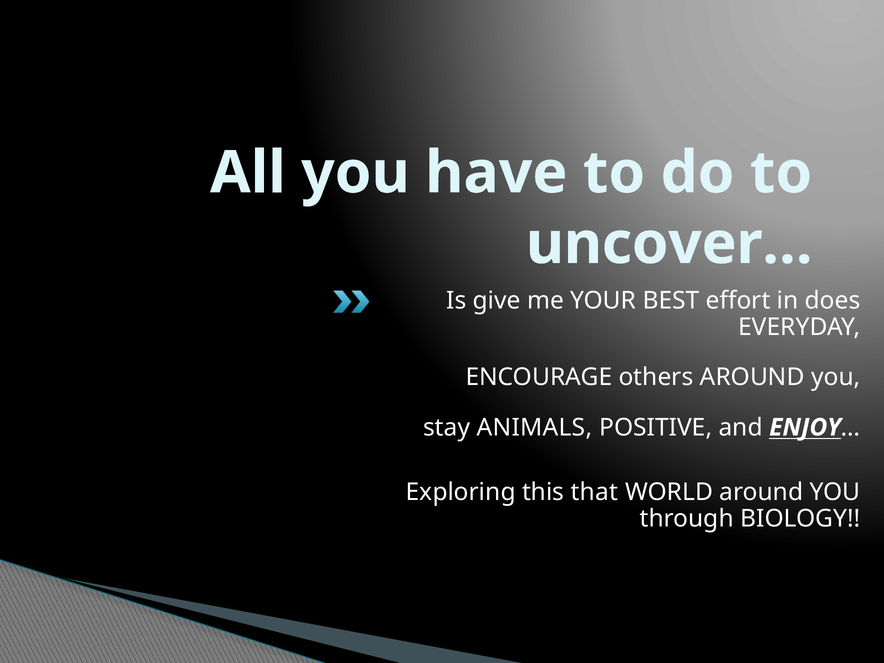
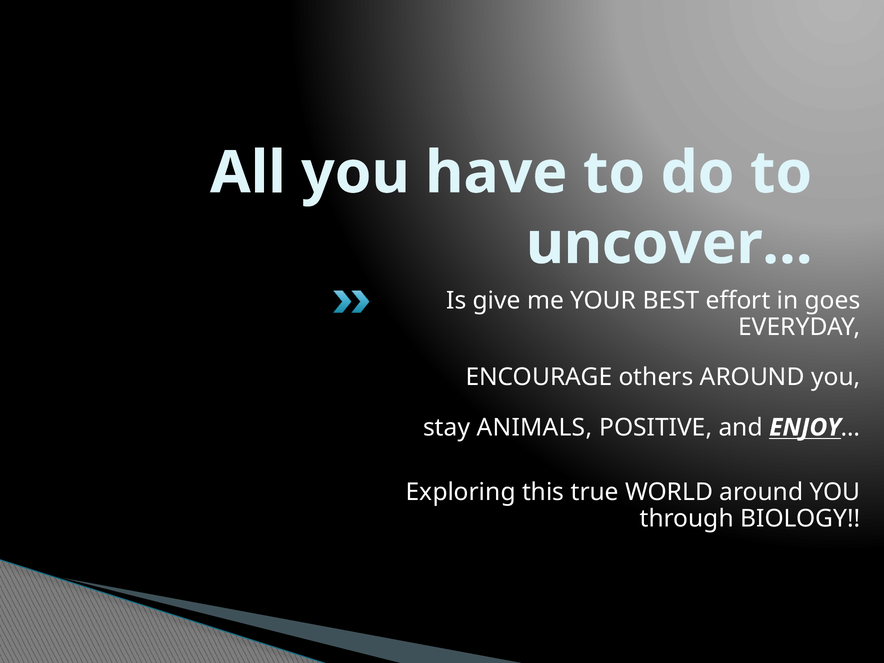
does: does -> goes
that: that -> true
